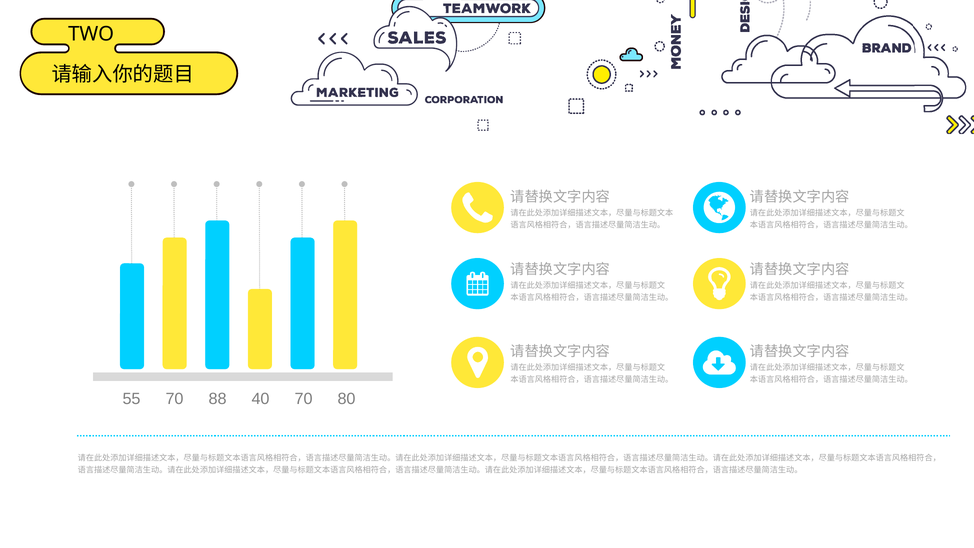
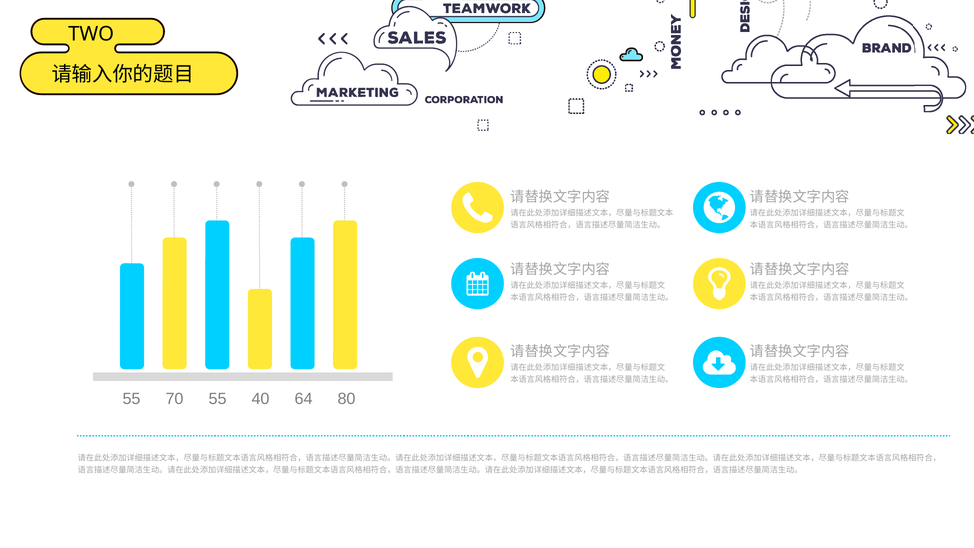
70 88: 88 -> 55
40 70: 70 -> 64
